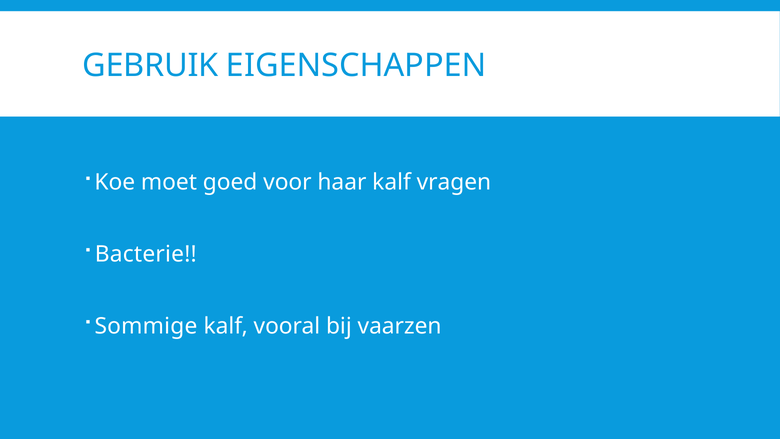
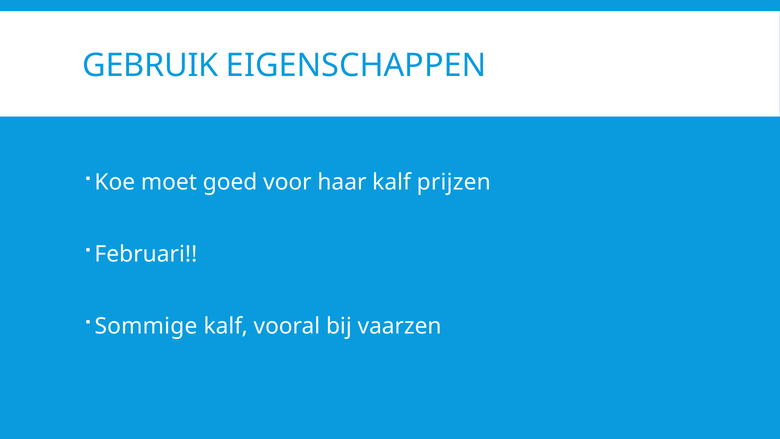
vragen: vragen -> prijzen
Bacterie: Bacterie -> Februari
